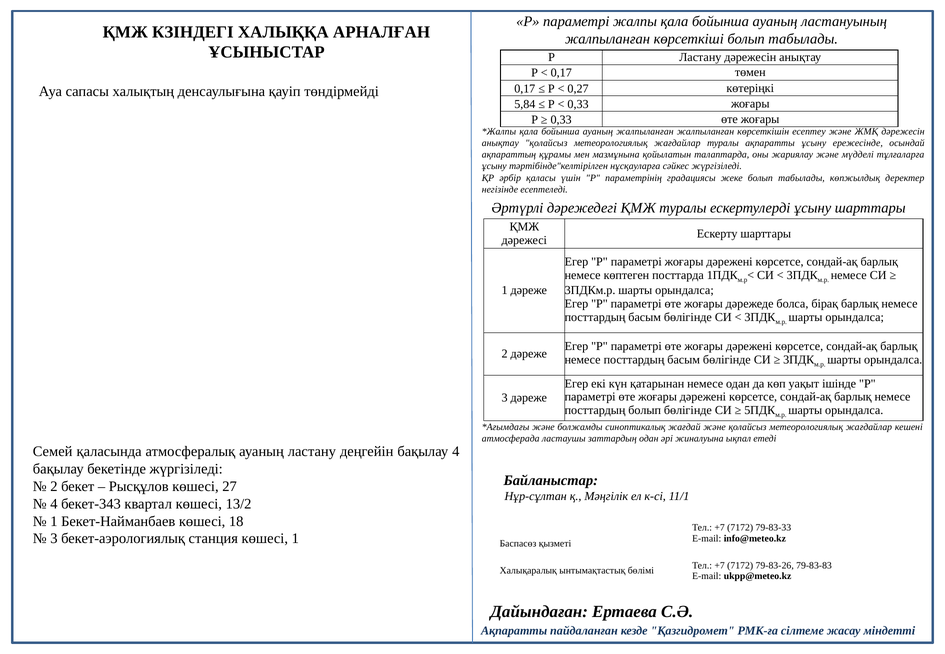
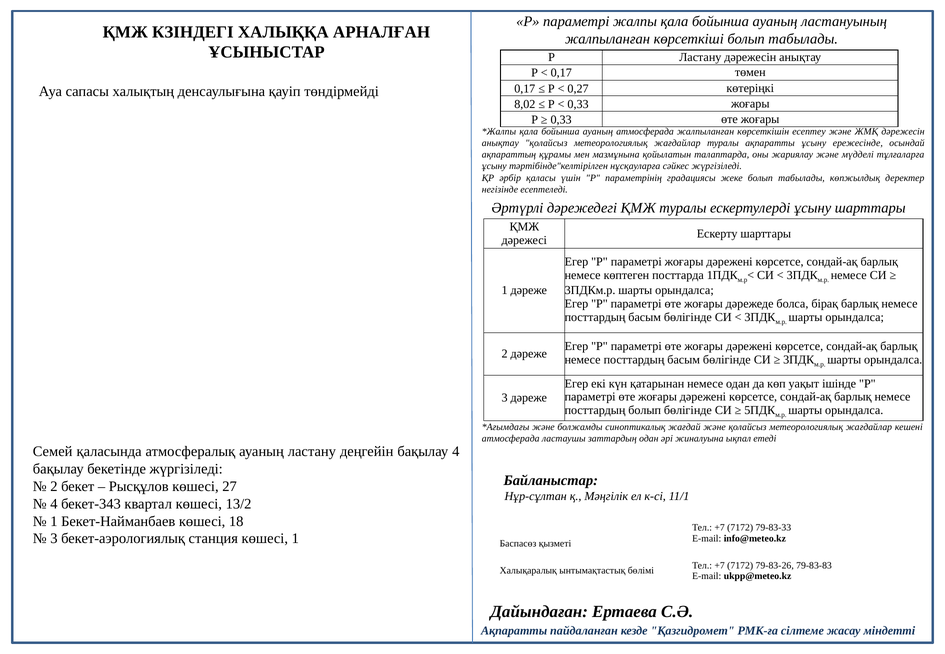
5,84: 5,84 -> 8,02
ауаның жалпыланған: жалпыланған -> атмосферада
